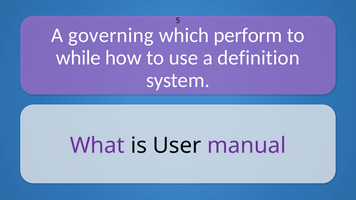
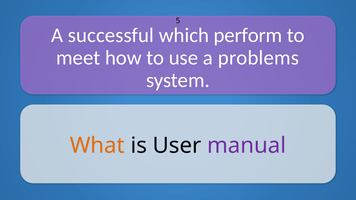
governing: governing -> successful
while: while -> meet
definition: definition -> problems
What colour: purple -> orange
